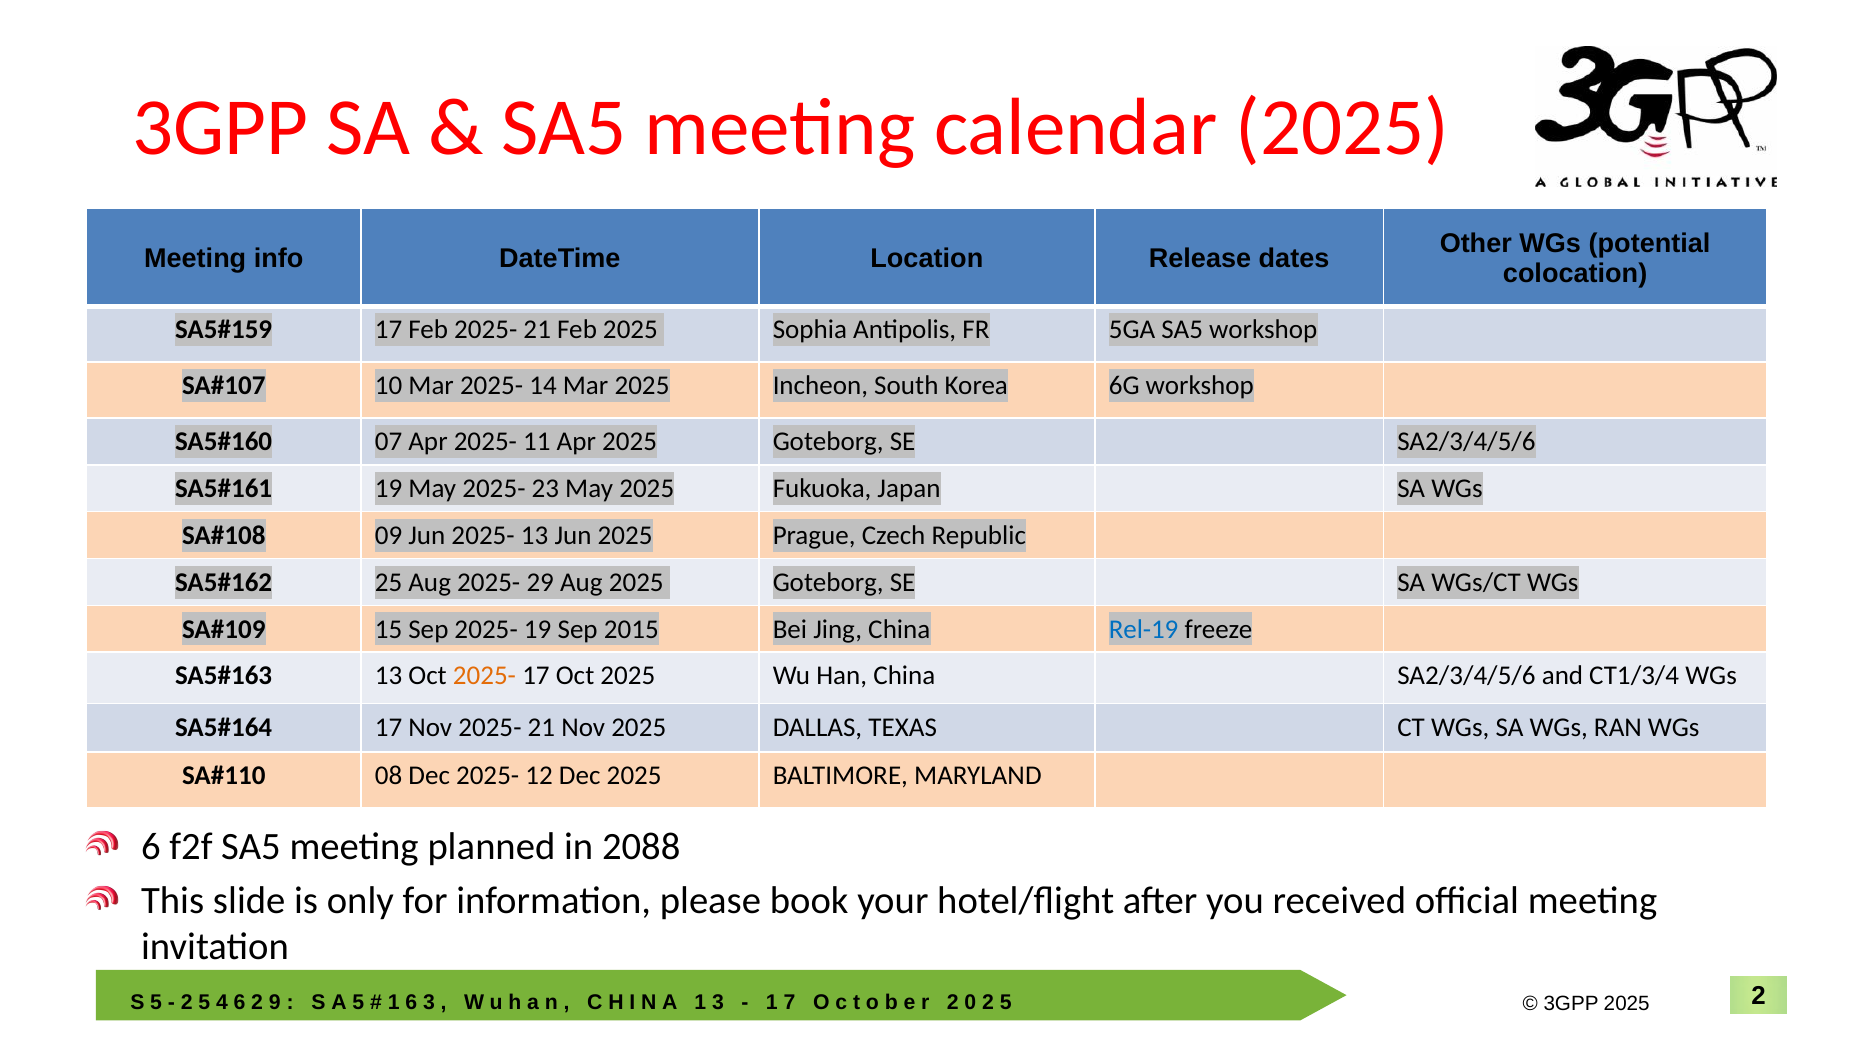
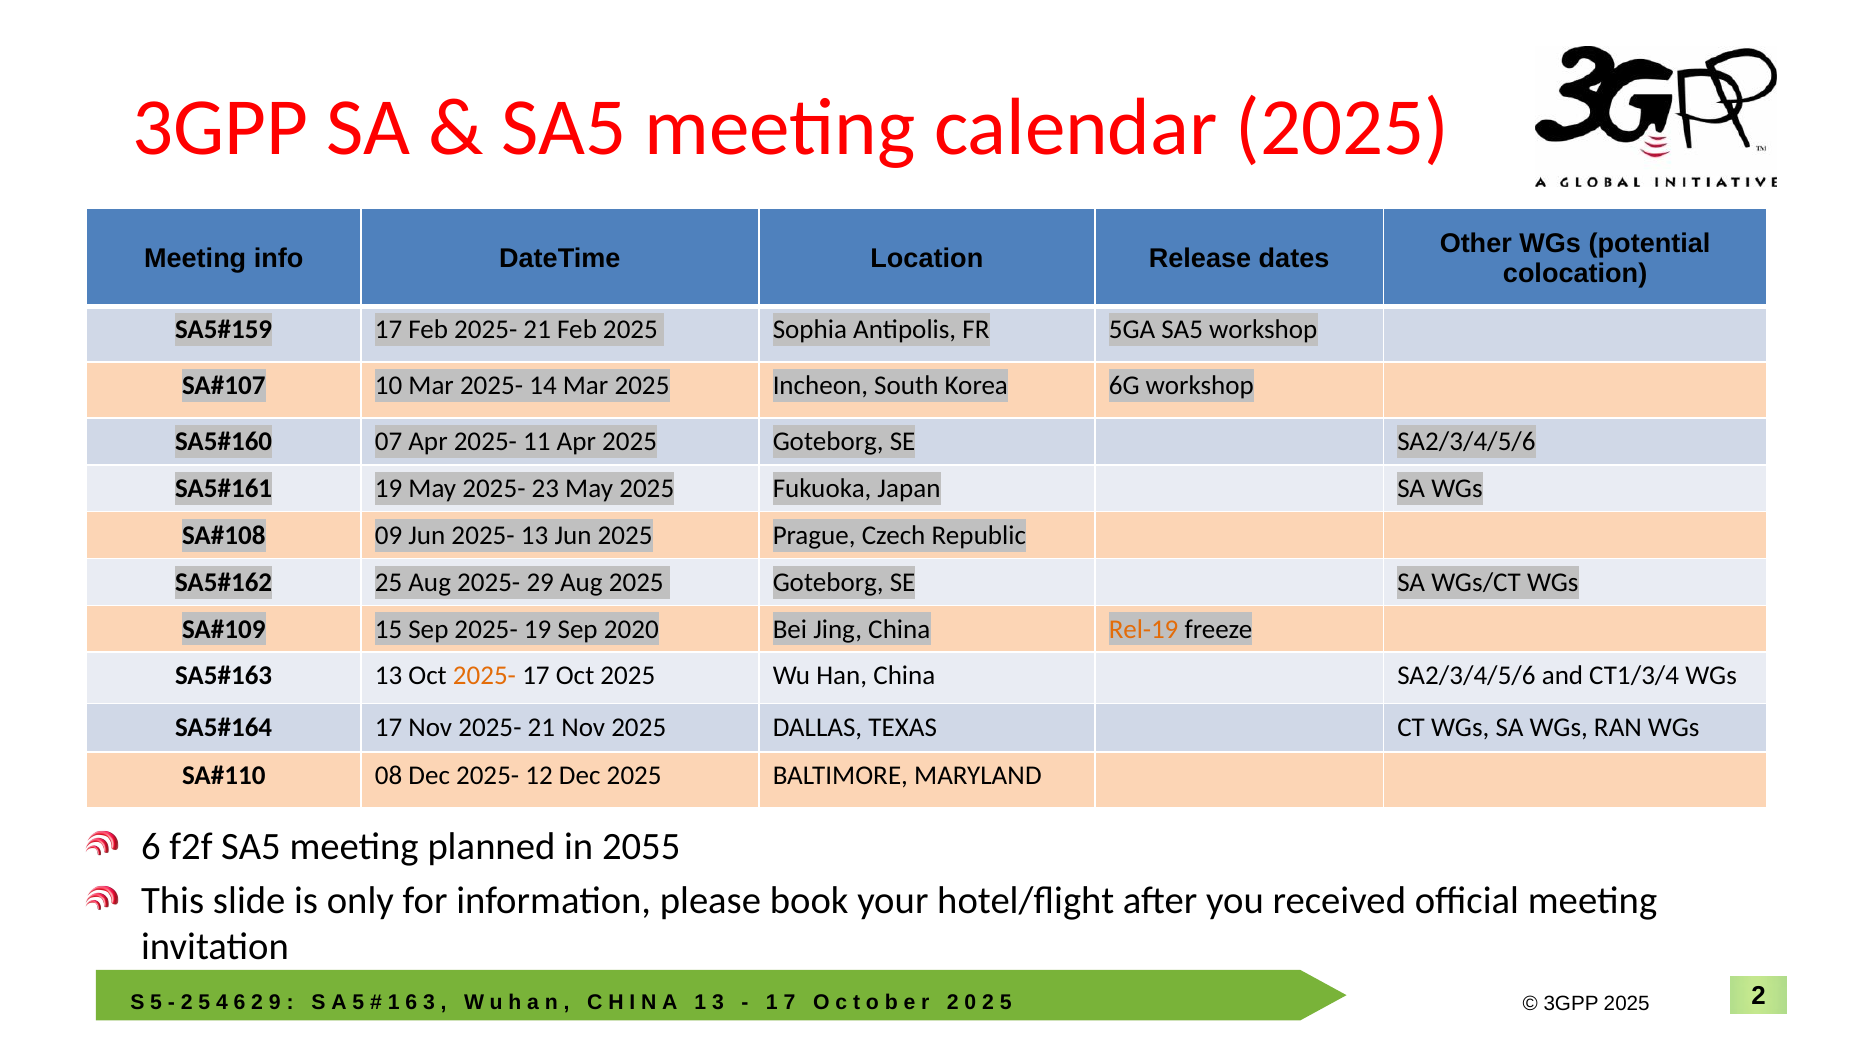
2015: 2015 -> 2020
Rel-19 colour: blue -> orange
2088: 2088 -> 2055
